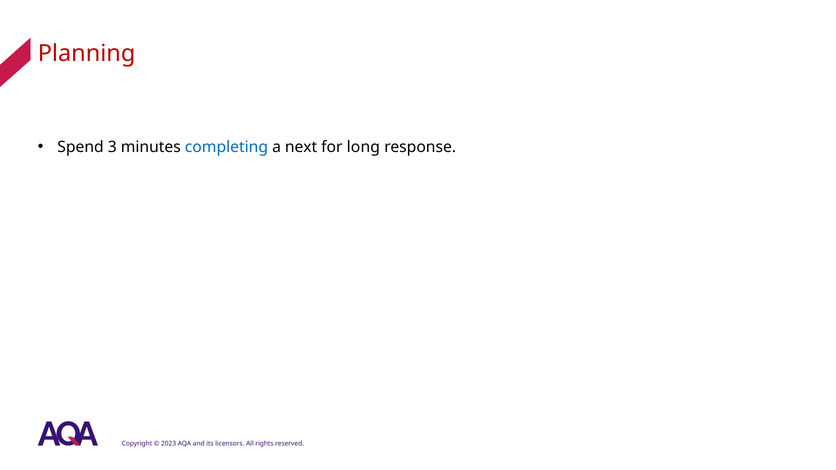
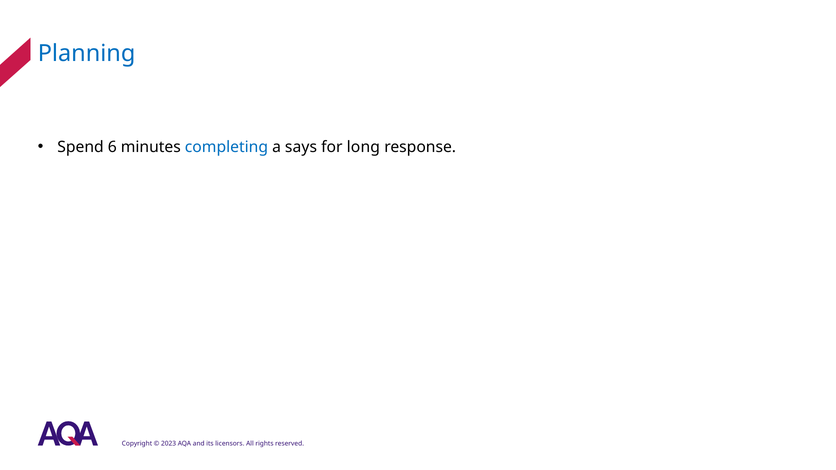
Planning colour: red -> blue
3: 3 -> 6
next: next -> says
